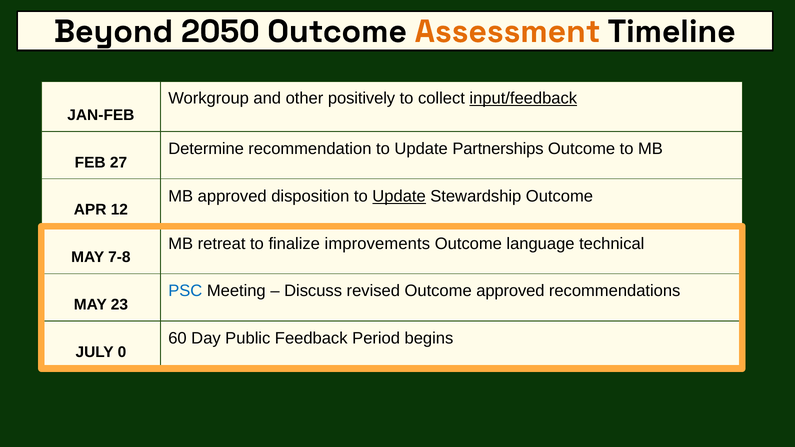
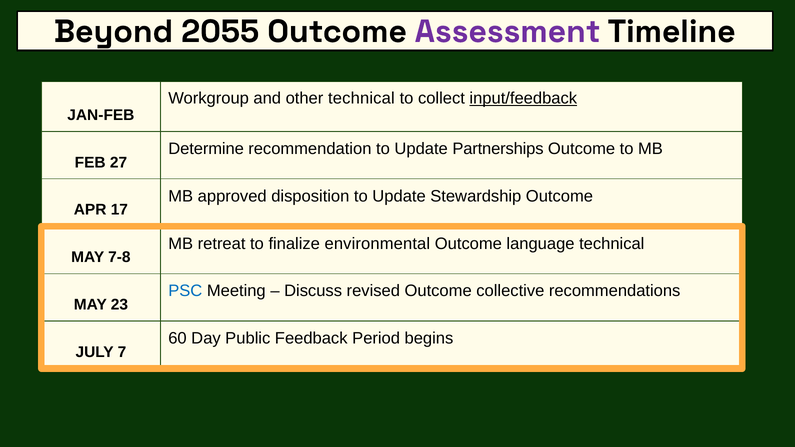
2050: 2050 -> 2055
Assessment colour: orange -> purple
other positively: positively -> technical
Update at (399, 196) underline: present -> none
12: 12 -> 17
improvements: improvements -> environmental
Outcome approved: approved -> collective
0: 0 -> 7
